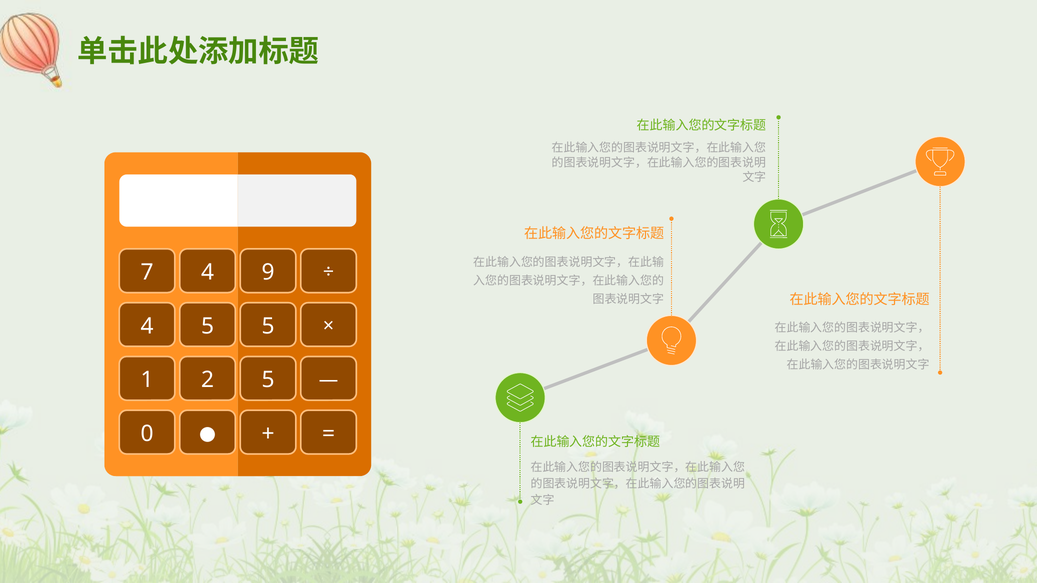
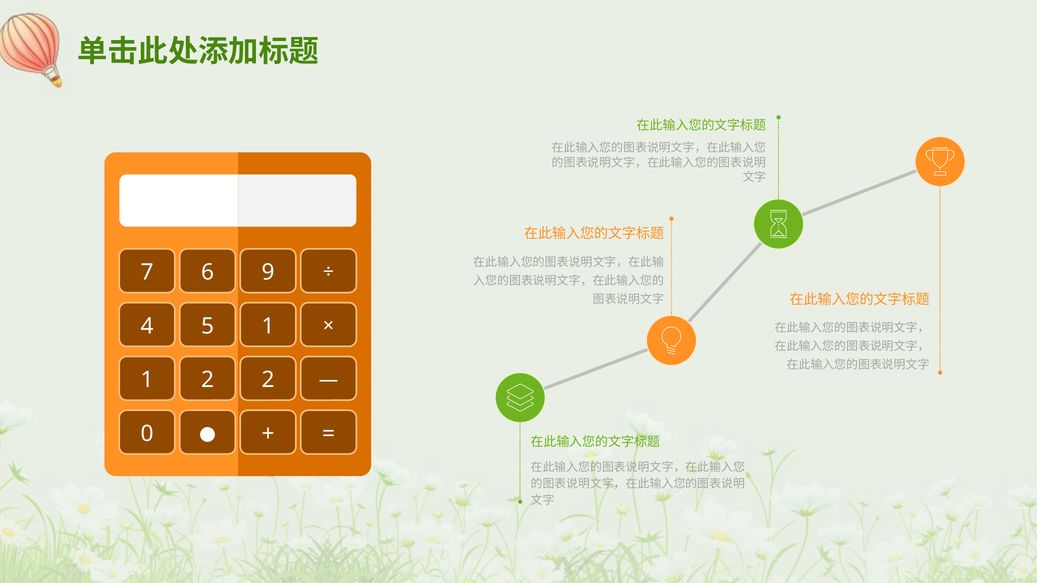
7 4: 4 -> 6
5 5: 5 -> 1
2 5: 5 -> 2
